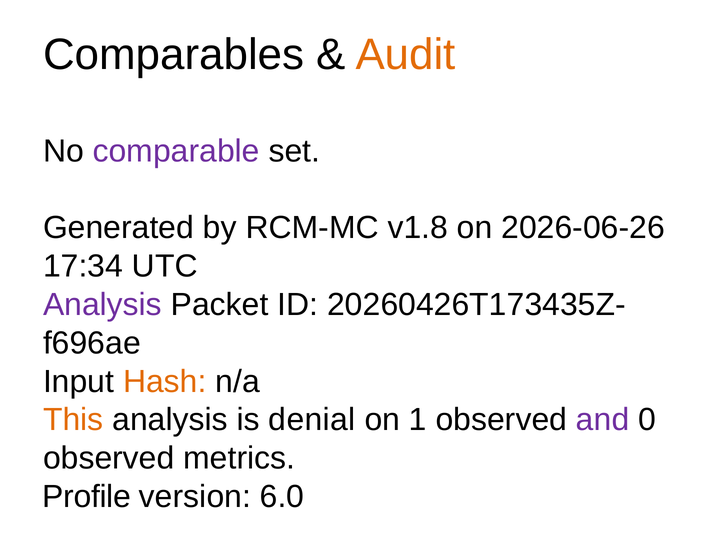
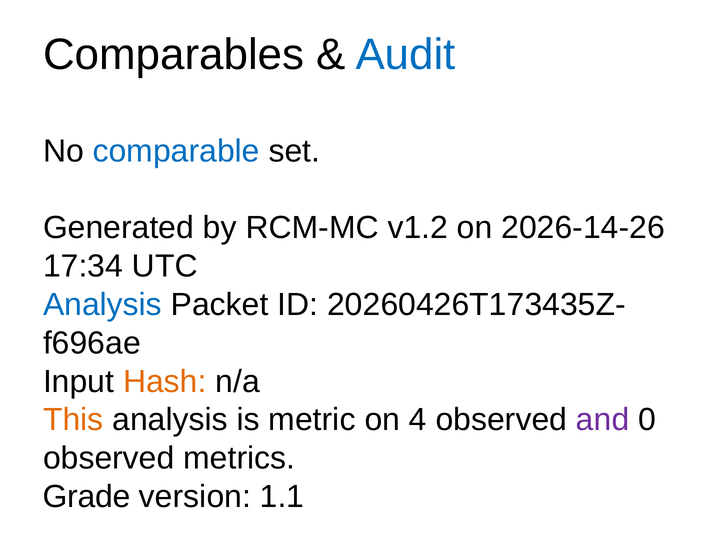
Audit colour: orange -> blue
comparable colour: purple -> blue
v1.8: v1.8 -> v1.2
2026-06-26: 2026-06-26 -> 2026-14-26
Analysis at (103, 304) colour: purple -> blue
denial: denial -> metric
1: 1 -> 4
Profile: Profile -> Grade
6.0: 6.0 -> 1.1
